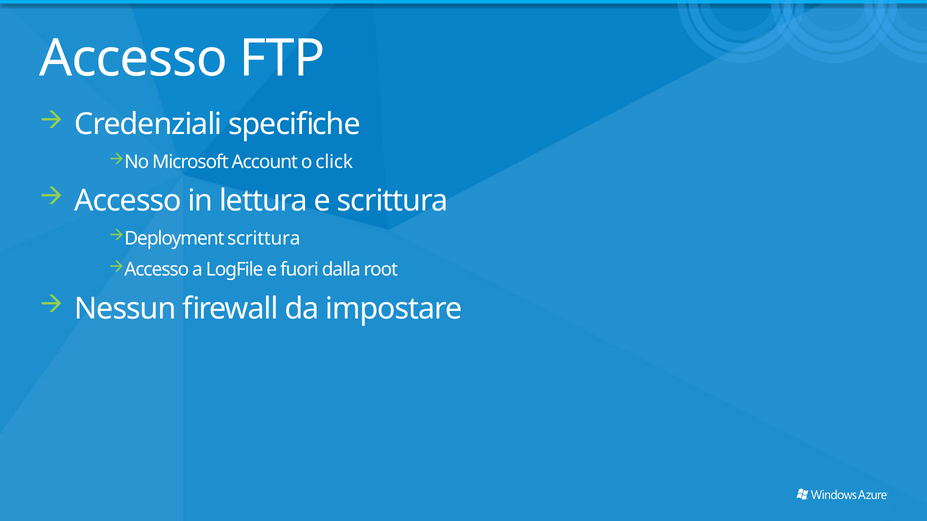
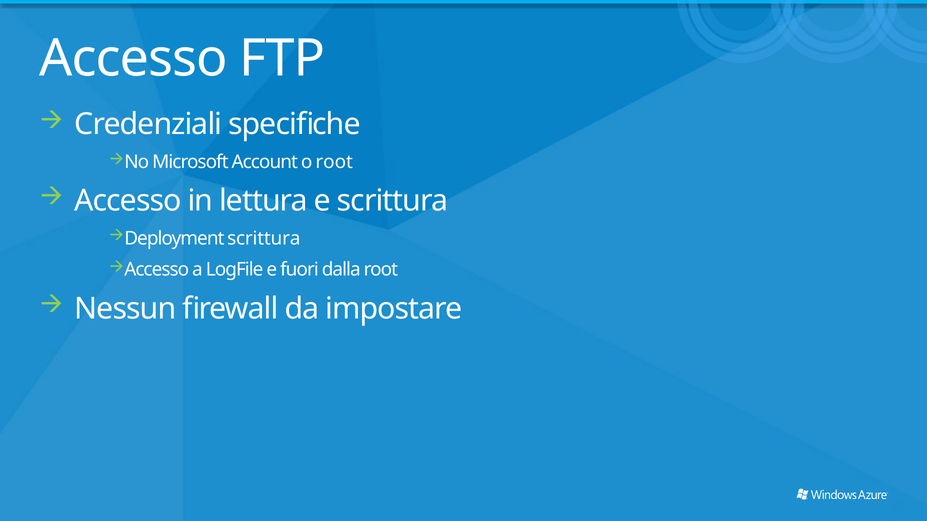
o click: click -> root
